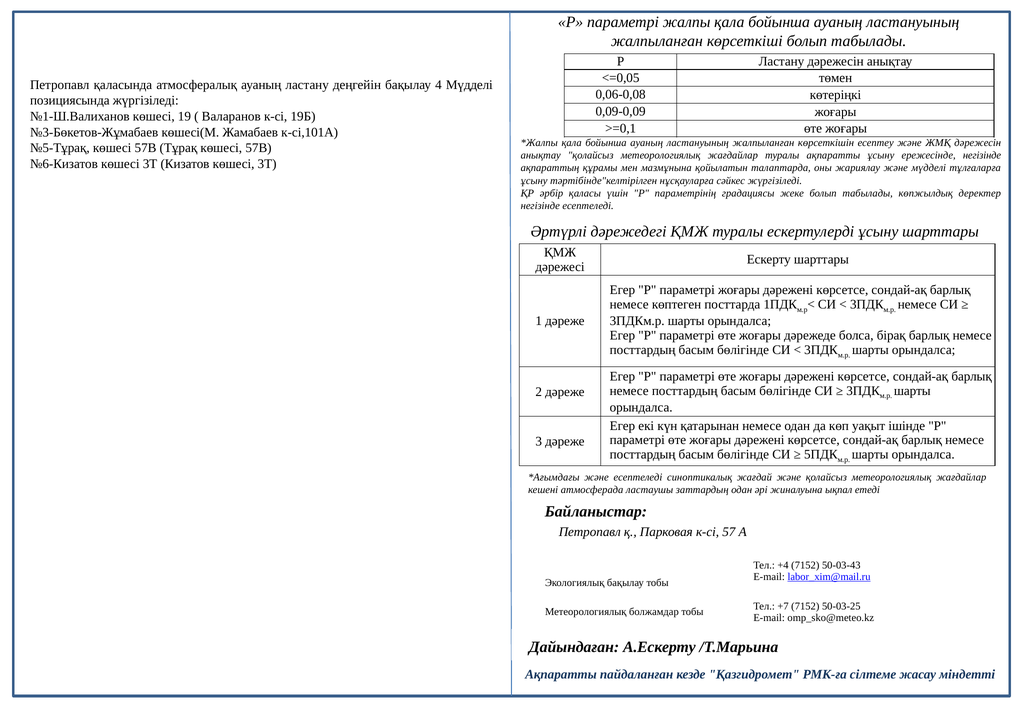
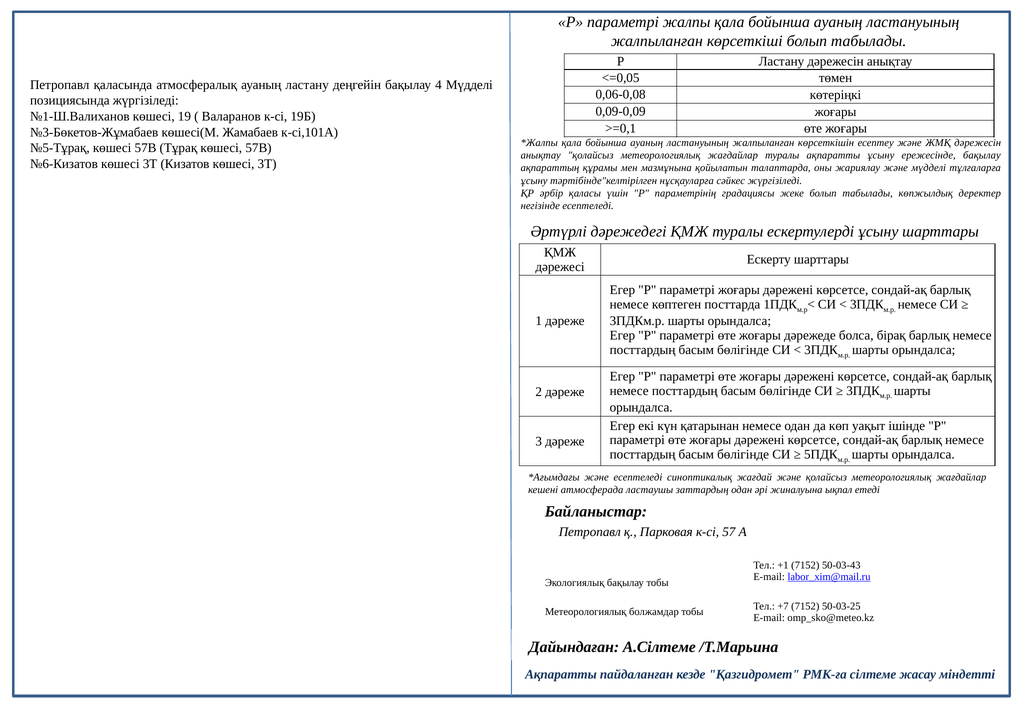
ережесінде негізінде: негізінде -> бақылау
+4: +4 -> +1
А.Ескерту: А.Ескерту -> А.Сілтеме
